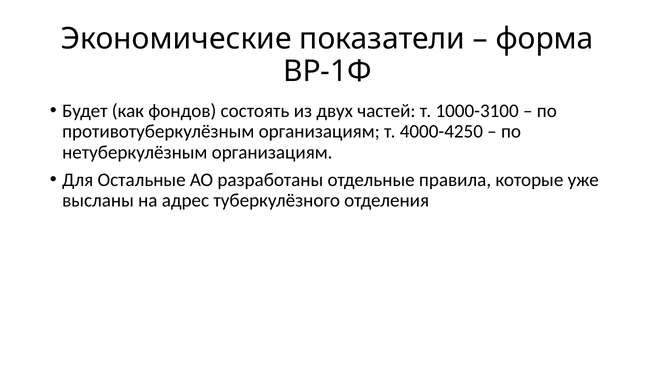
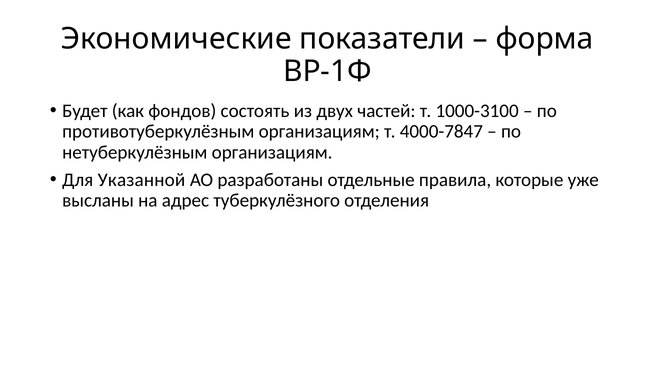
4000-4250: 4000-4250 -> 4000-7847
Остальные: Остальные -> Указанной
